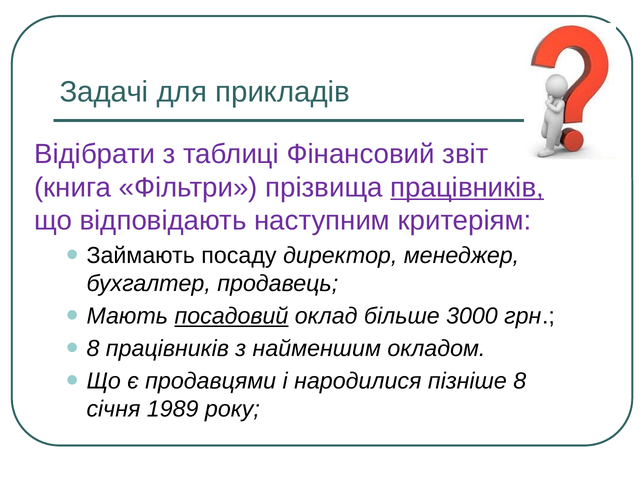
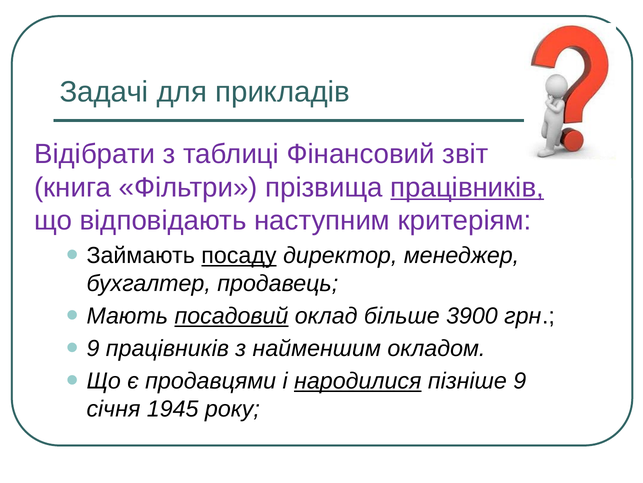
посаду underline: none -> present
3000: 3000 -> 3900
8 at (93, 348): 8 -> 9
народилися underline: none -> present
пізніше 8: 8 -> 9
1989: 1989 -> 1945
